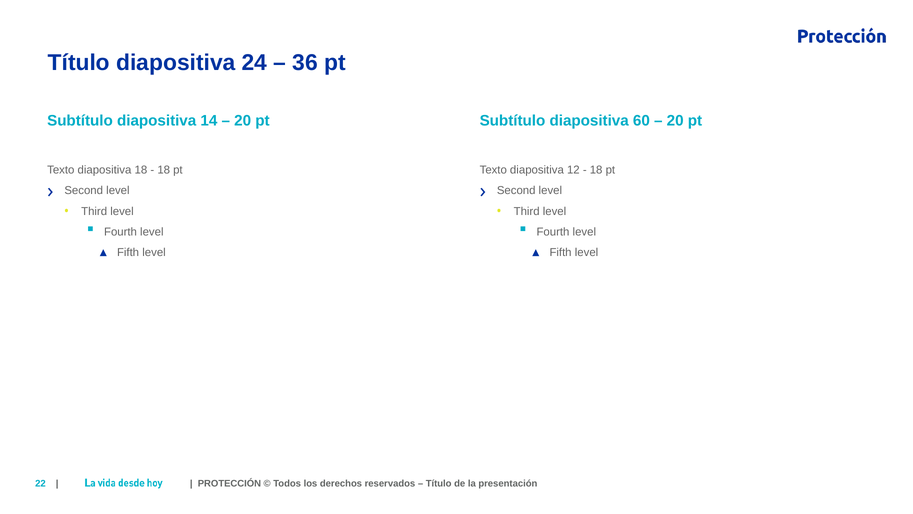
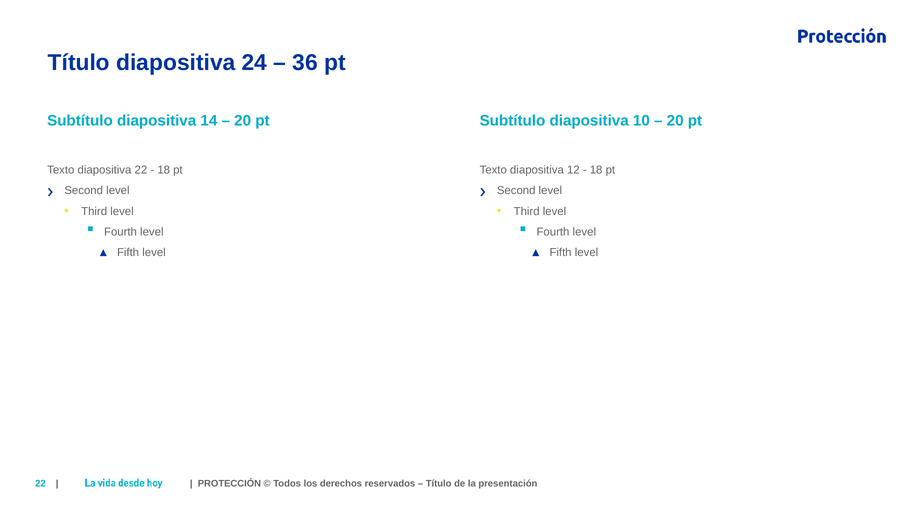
60: 60 -> 10
diapositiva 18: 18 -> 22
